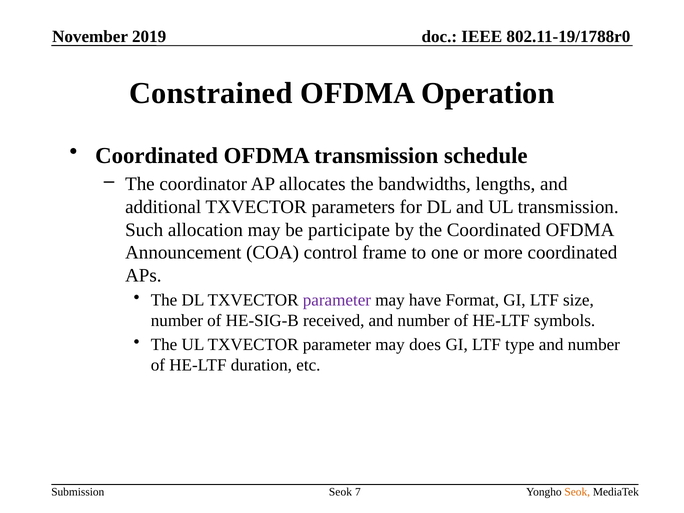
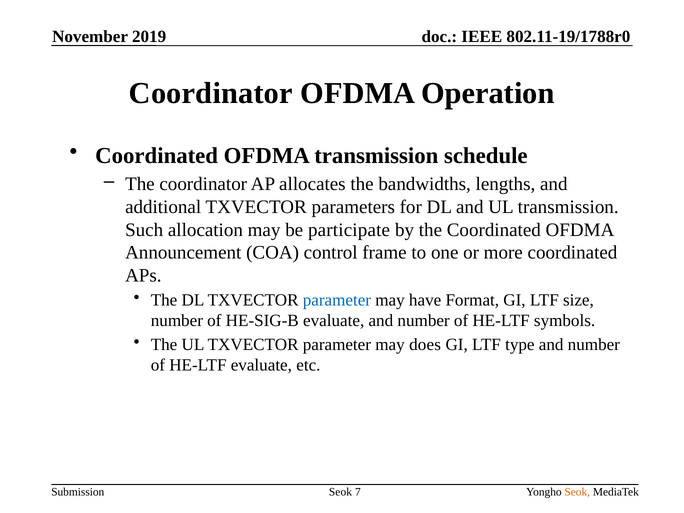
Constrained at (211, 93): Constrained -> Coordinator
parameter at (337, 300) colour: purple -> blue
HE-SIG-B received: received -> evaluate
HE-LTF duration: duration -> evaluate
